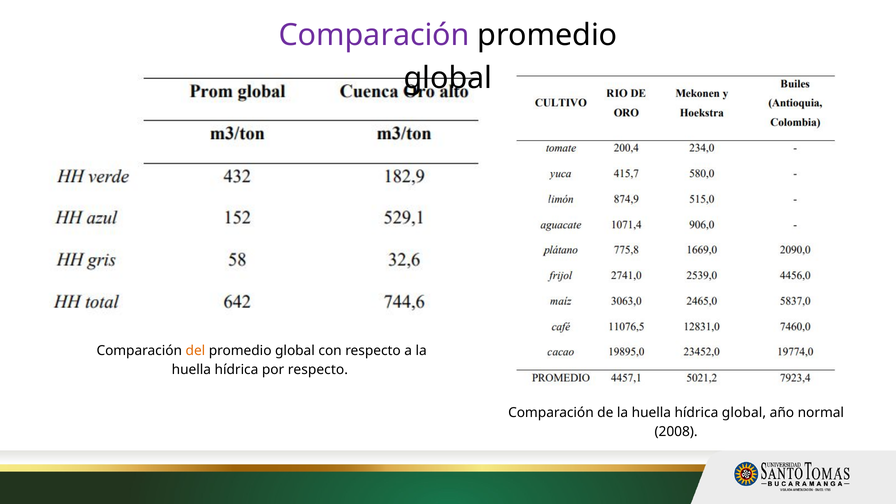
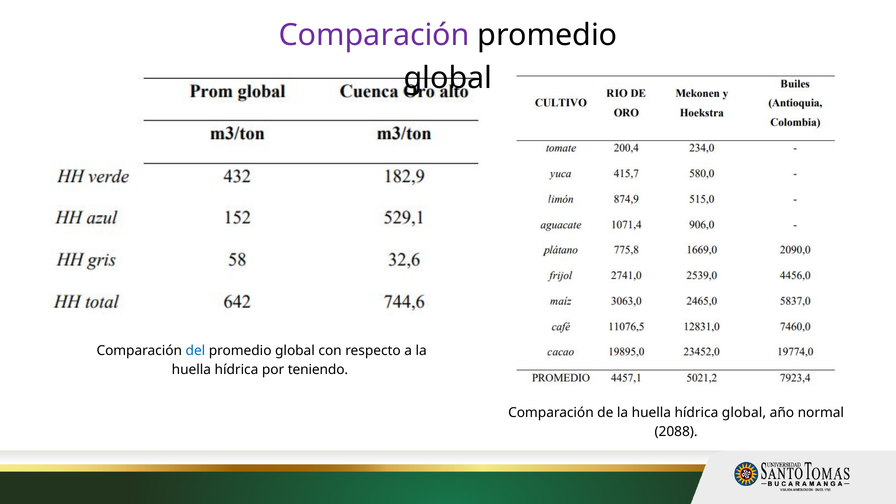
del colour: orange -> blue
por respecto: respecto -> teniendo
2008: 2008 -> 2088
